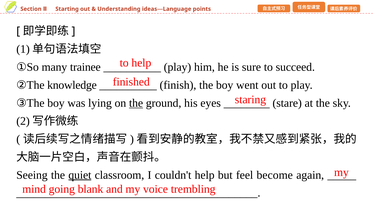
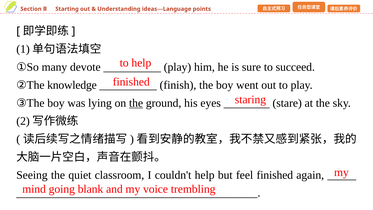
trainee: trainee -> devote
quiet underline: present -> none
feel become: become -> finished
